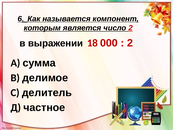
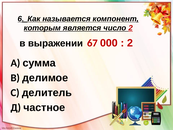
18: 18 -> 67
